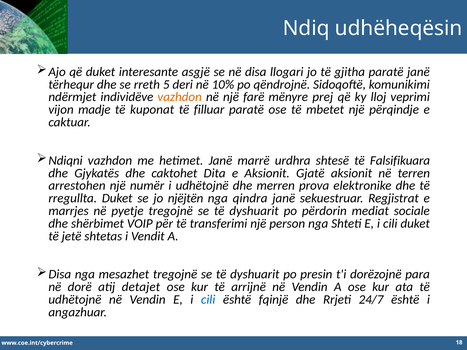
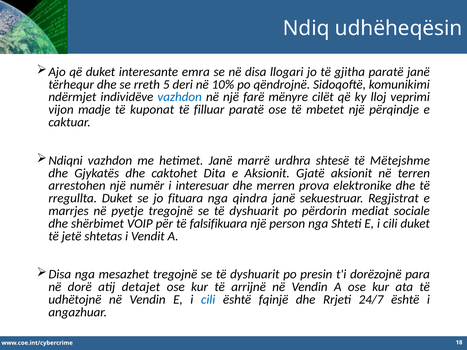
asgjë: asgjë -> emra
vazhdon at (180, 97) colour: orange -> blue
prej: prej -> cilët
Falsifikuara: Falsifikuara -> Mëtejshme
i udhëtojnë: udhëtojnë -> interesuar
njëjtën: njëjtën -> fituara
transferimi: transferimi -> falsifikuara
